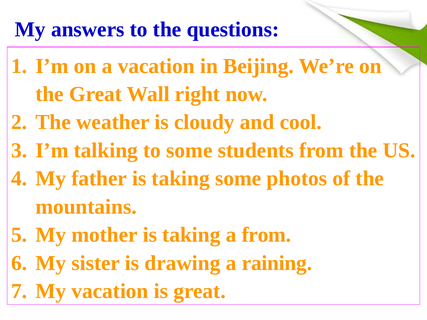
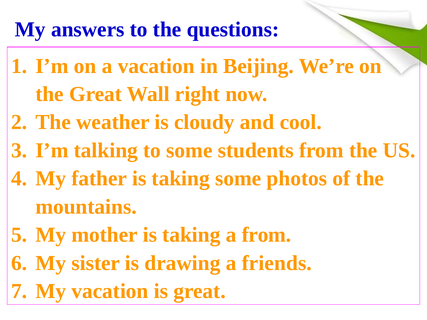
raining: raining -> friends
